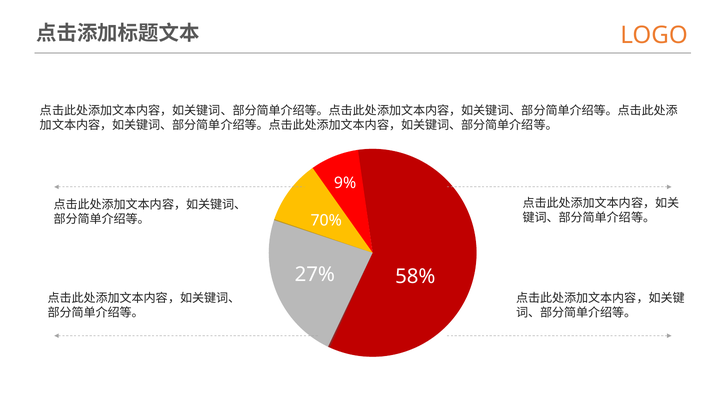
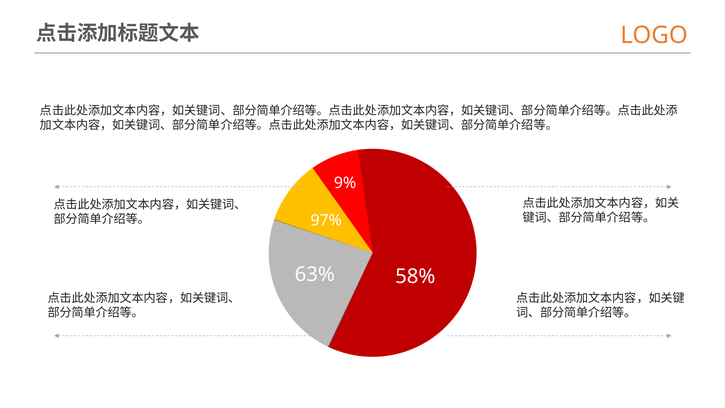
70%: 70% -> 97%
27%: 27% -> 63%
